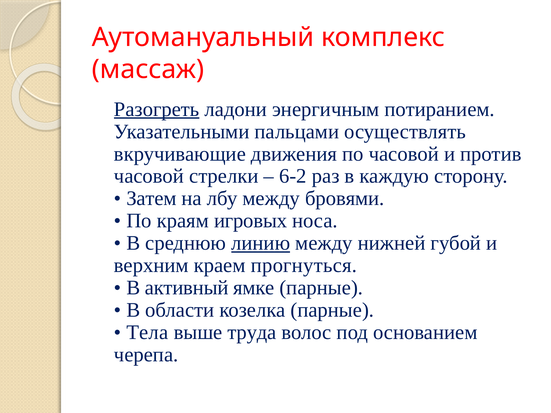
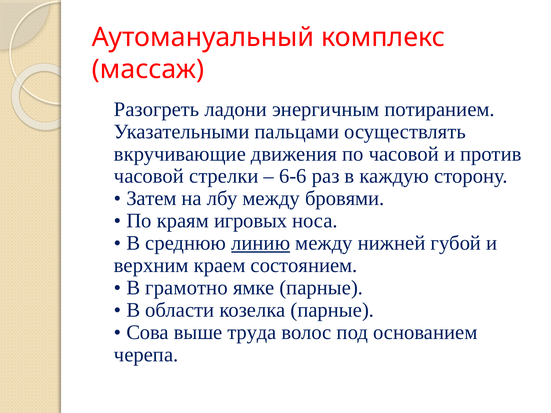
Разогреть underline: present -> none
6-2: 6-2 -> 6-6
прогнуться: прогнуться -> состоянием
активный: активный -> грамотно
Тела: Тела -> Сова
